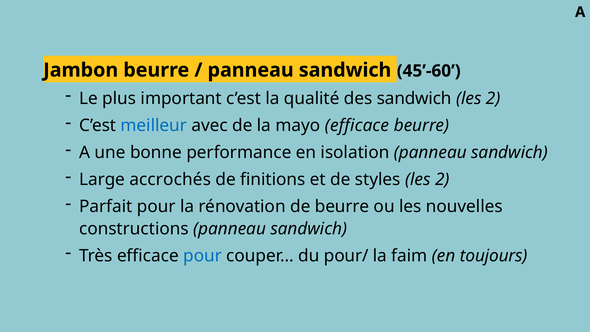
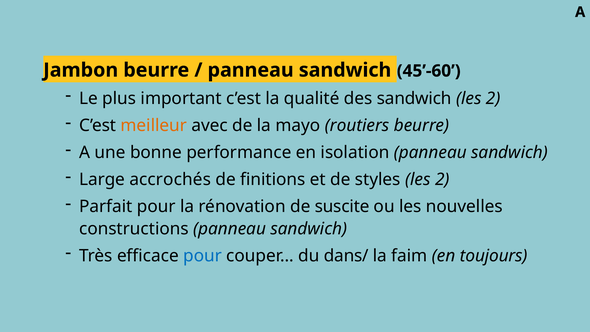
meilleur colour: blue -> orange
mayo efficace: efficace -> routiers
de beurre: beurre -> suscite
pour/: pour/ -> dans/
